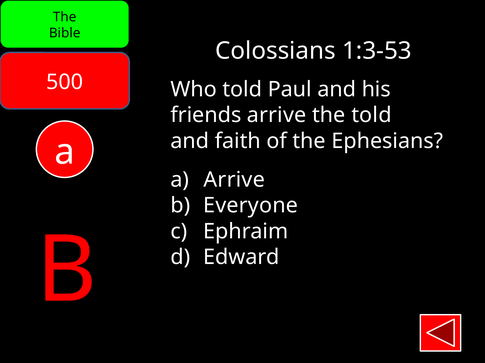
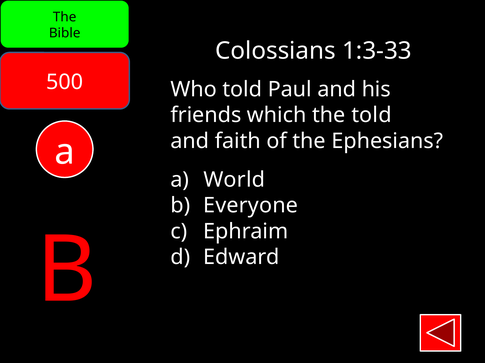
1:3-53: 1:3-53 -> 1:3-33
friends arrive: arrive -> which
a Arrive: Arrive -> World
